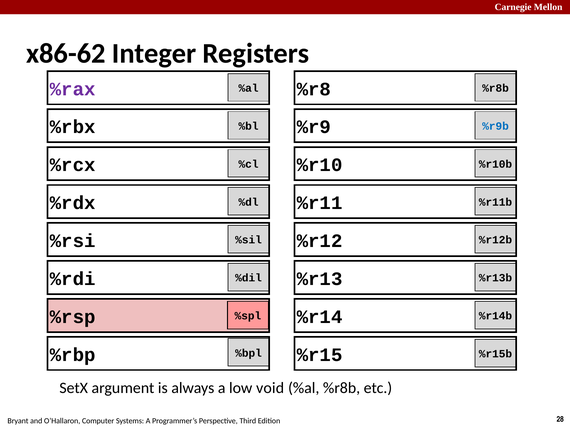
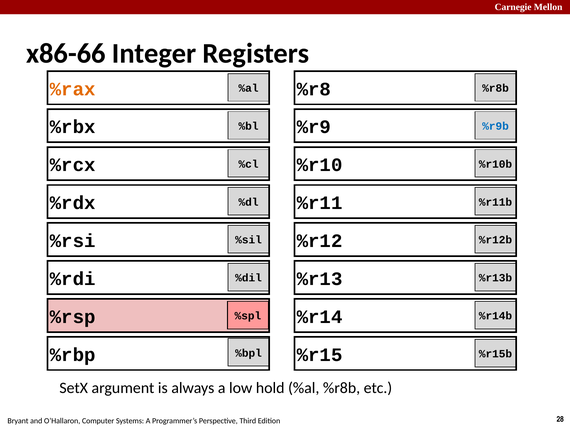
x86-62: x86-62 -> x86-66
%rax colour: purple -> orange
void: void -> hold
